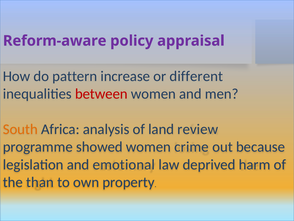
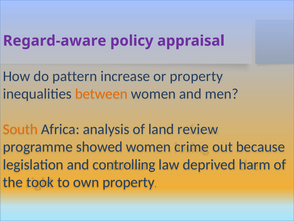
Reform-aware: Reform-aware -> Regard-aware
or different: different -> property
between colour: red -> orange
emotional: emotional -> controlling
than: than -> took
